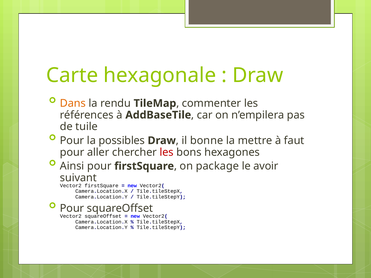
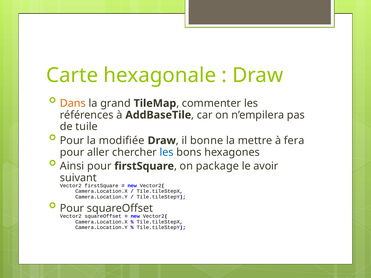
rendu: rendu -> grand
possibles: possibles -> modifiée
faut: faut -> fera
les at (167, 152) colour: red -> blue
